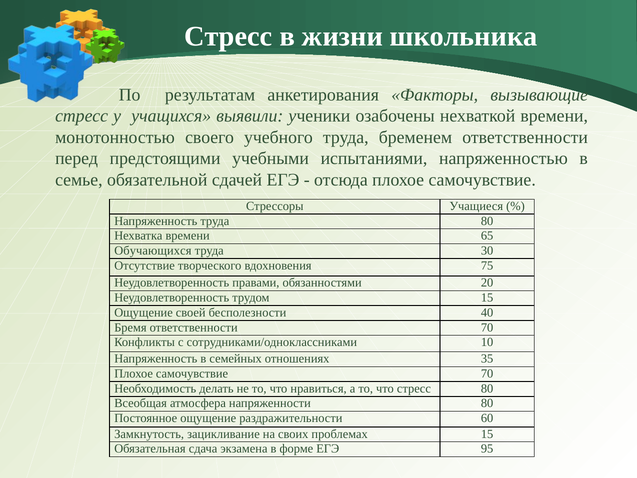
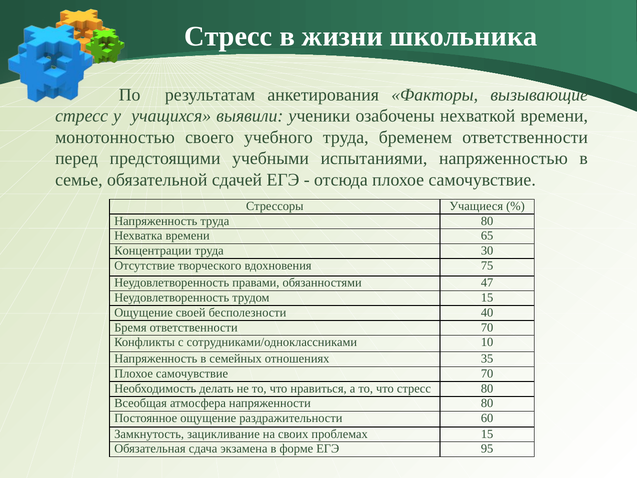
Обучающихся: Обучающихся -> Концентрации
20: 20 -> 47
